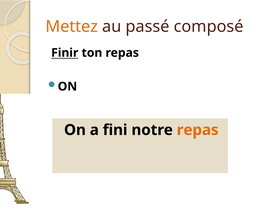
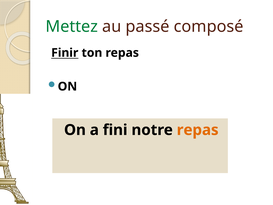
Mettez colour: orange -> green
